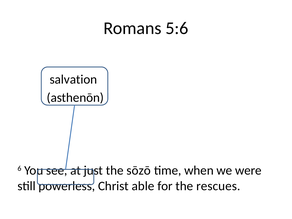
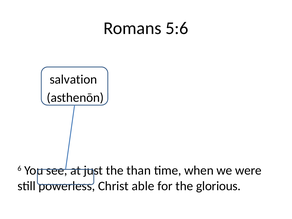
sōzō: sōzō -> than
rescues: rescues -> glorious
